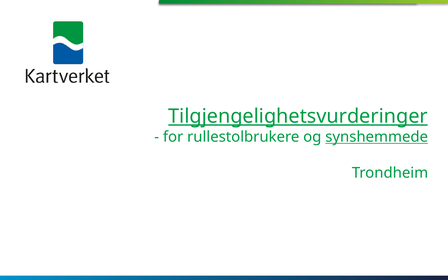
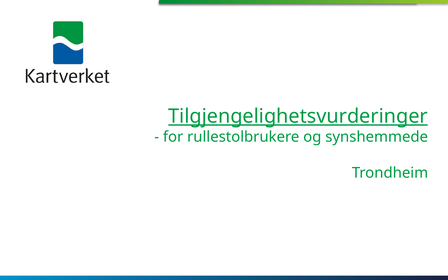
synshemmede underline: present -> none
